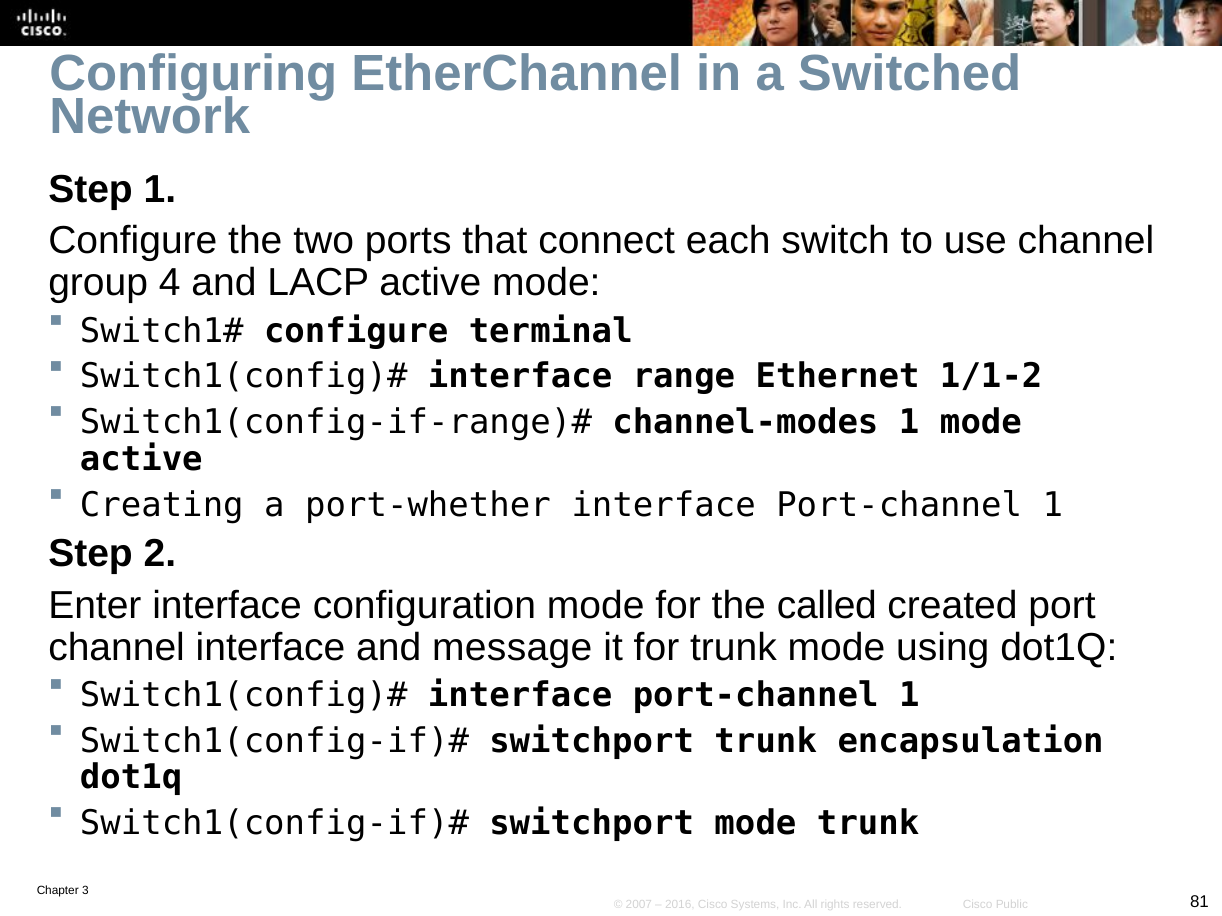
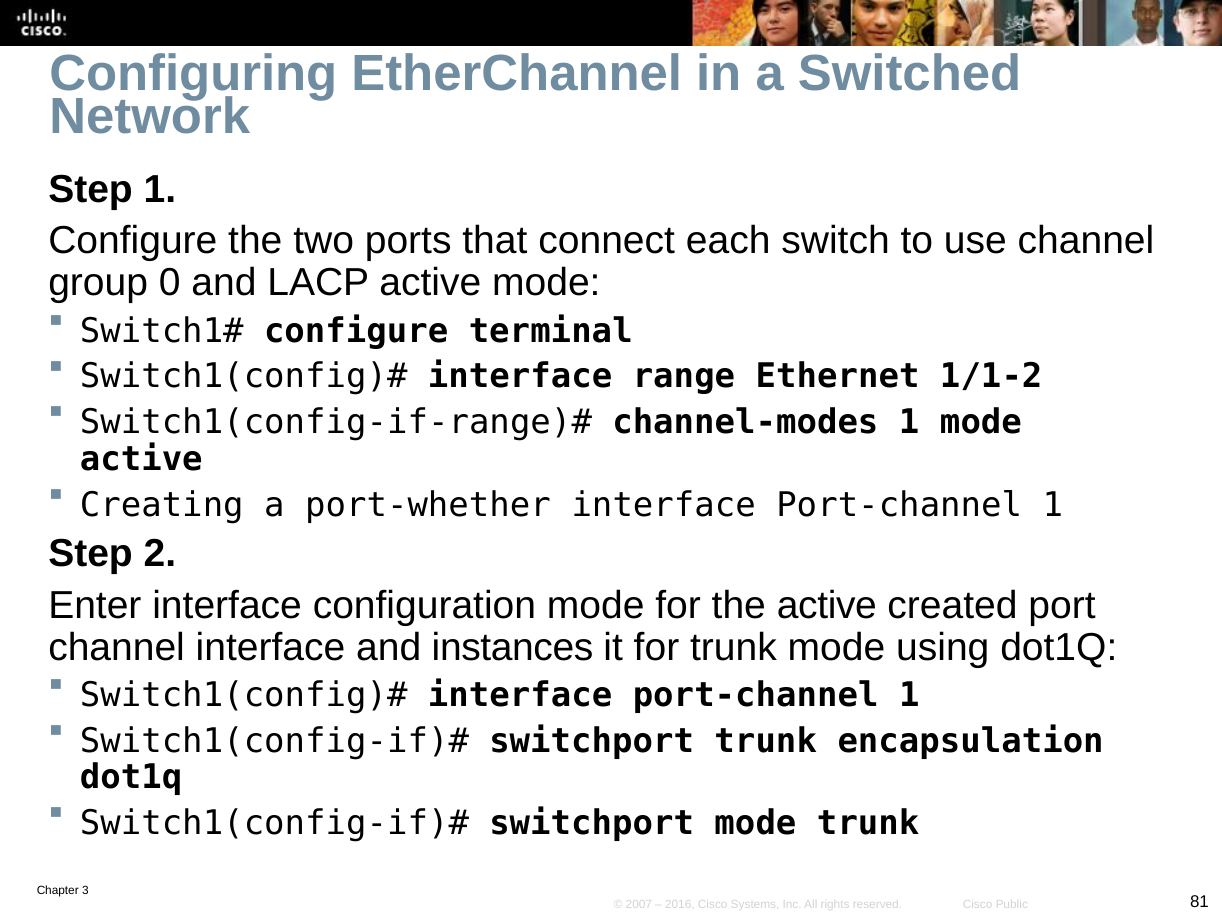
4: 4 -> 0
the called: called -> active
message: message -> instances
